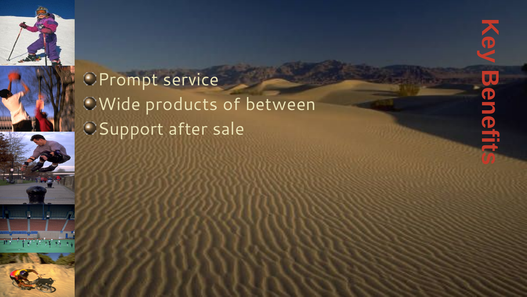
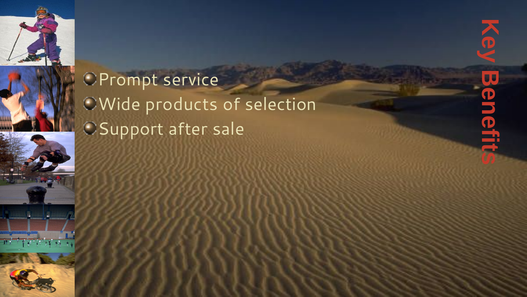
between: between -> selection
